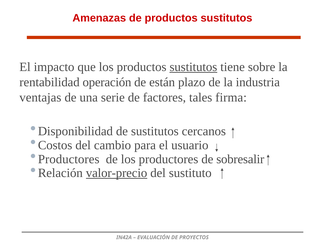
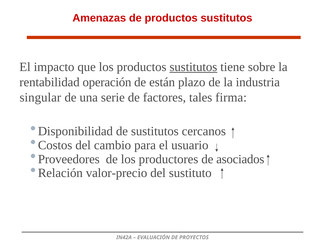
ventajas: ventajas -> singular
Productores at (69, 159): Productores -> Proveedores
sobresalir: sobresalir -> asociados
valor-precio underline: present -> none
